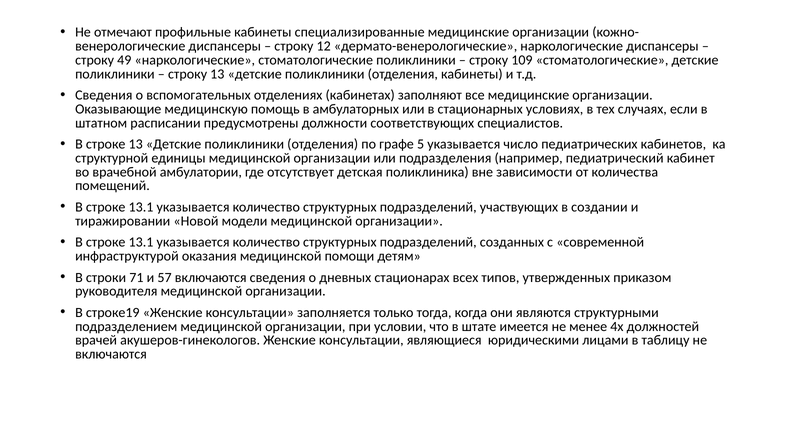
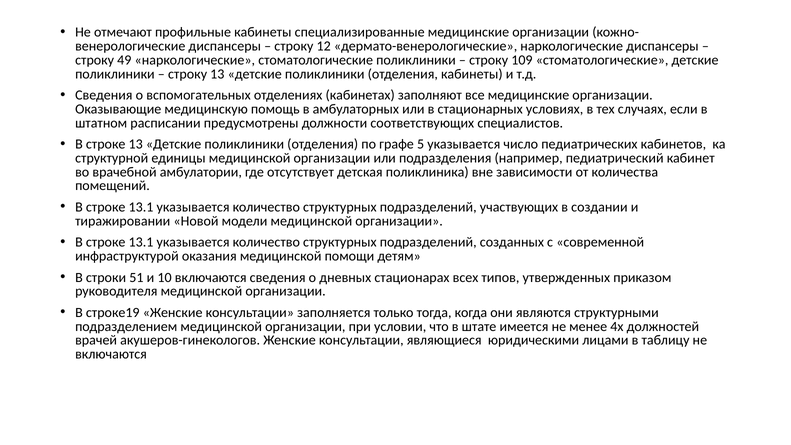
71: 71 -> 51
57: 57 -> 10
